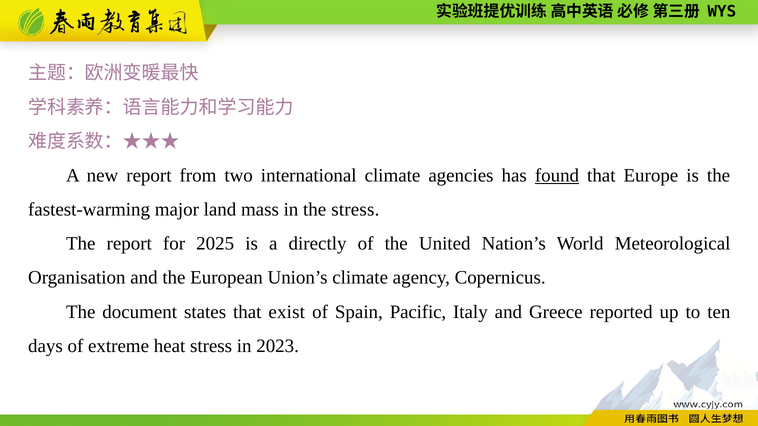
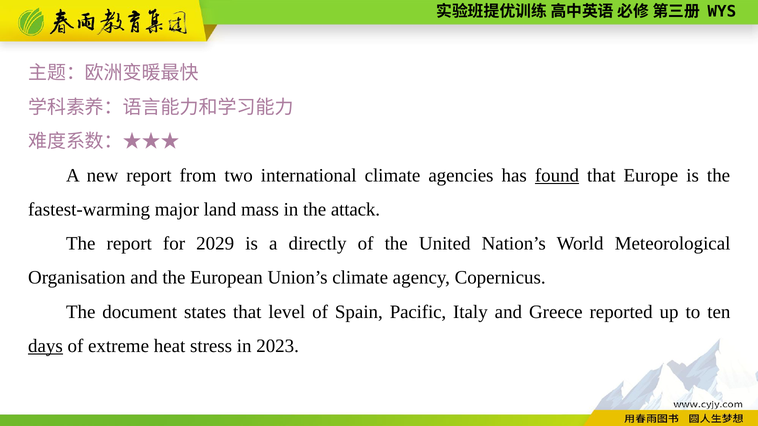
the stress: stress -> attack
2025: 2025 -> 2029
exist: exist -> level
days underline: none -> present
